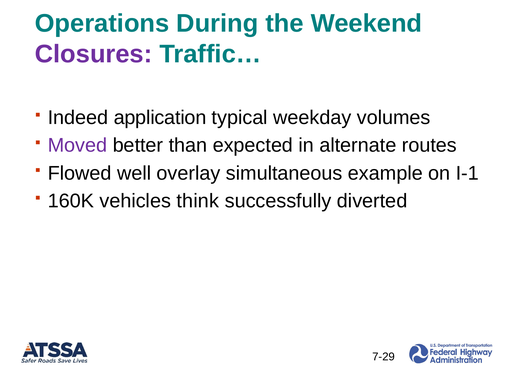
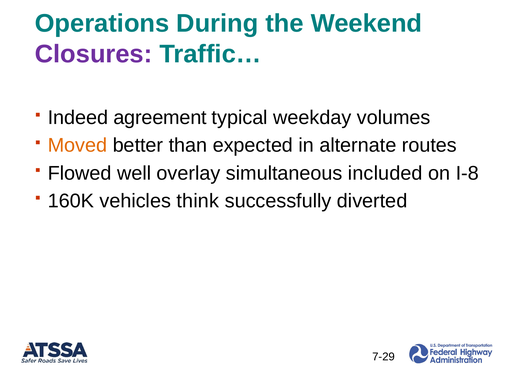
application: application -> agreement
Moved colour: purple -> orange
example: example -> included
I-1: I-1 -> I-8
